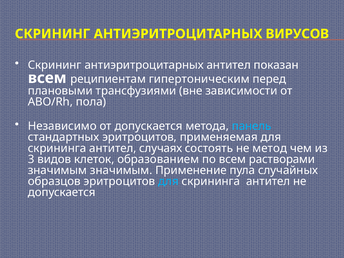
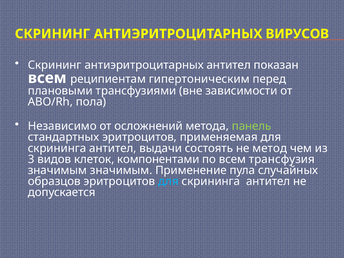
от допускается: допускается -> осложнений
панель colour: light blue -> light green
случаях: случаях -> выдачи
образованием: образованием -> компонентами
растворами: растворами -> трансфузия
